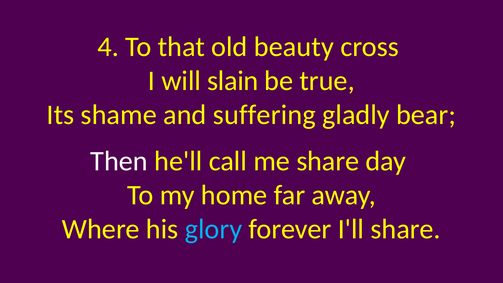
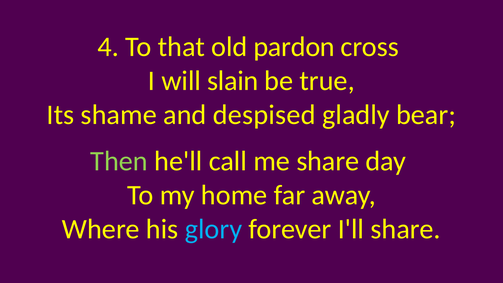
beauty: beauty -> pardon
suffering: suffering -> despised
Then colour: white -> light green
